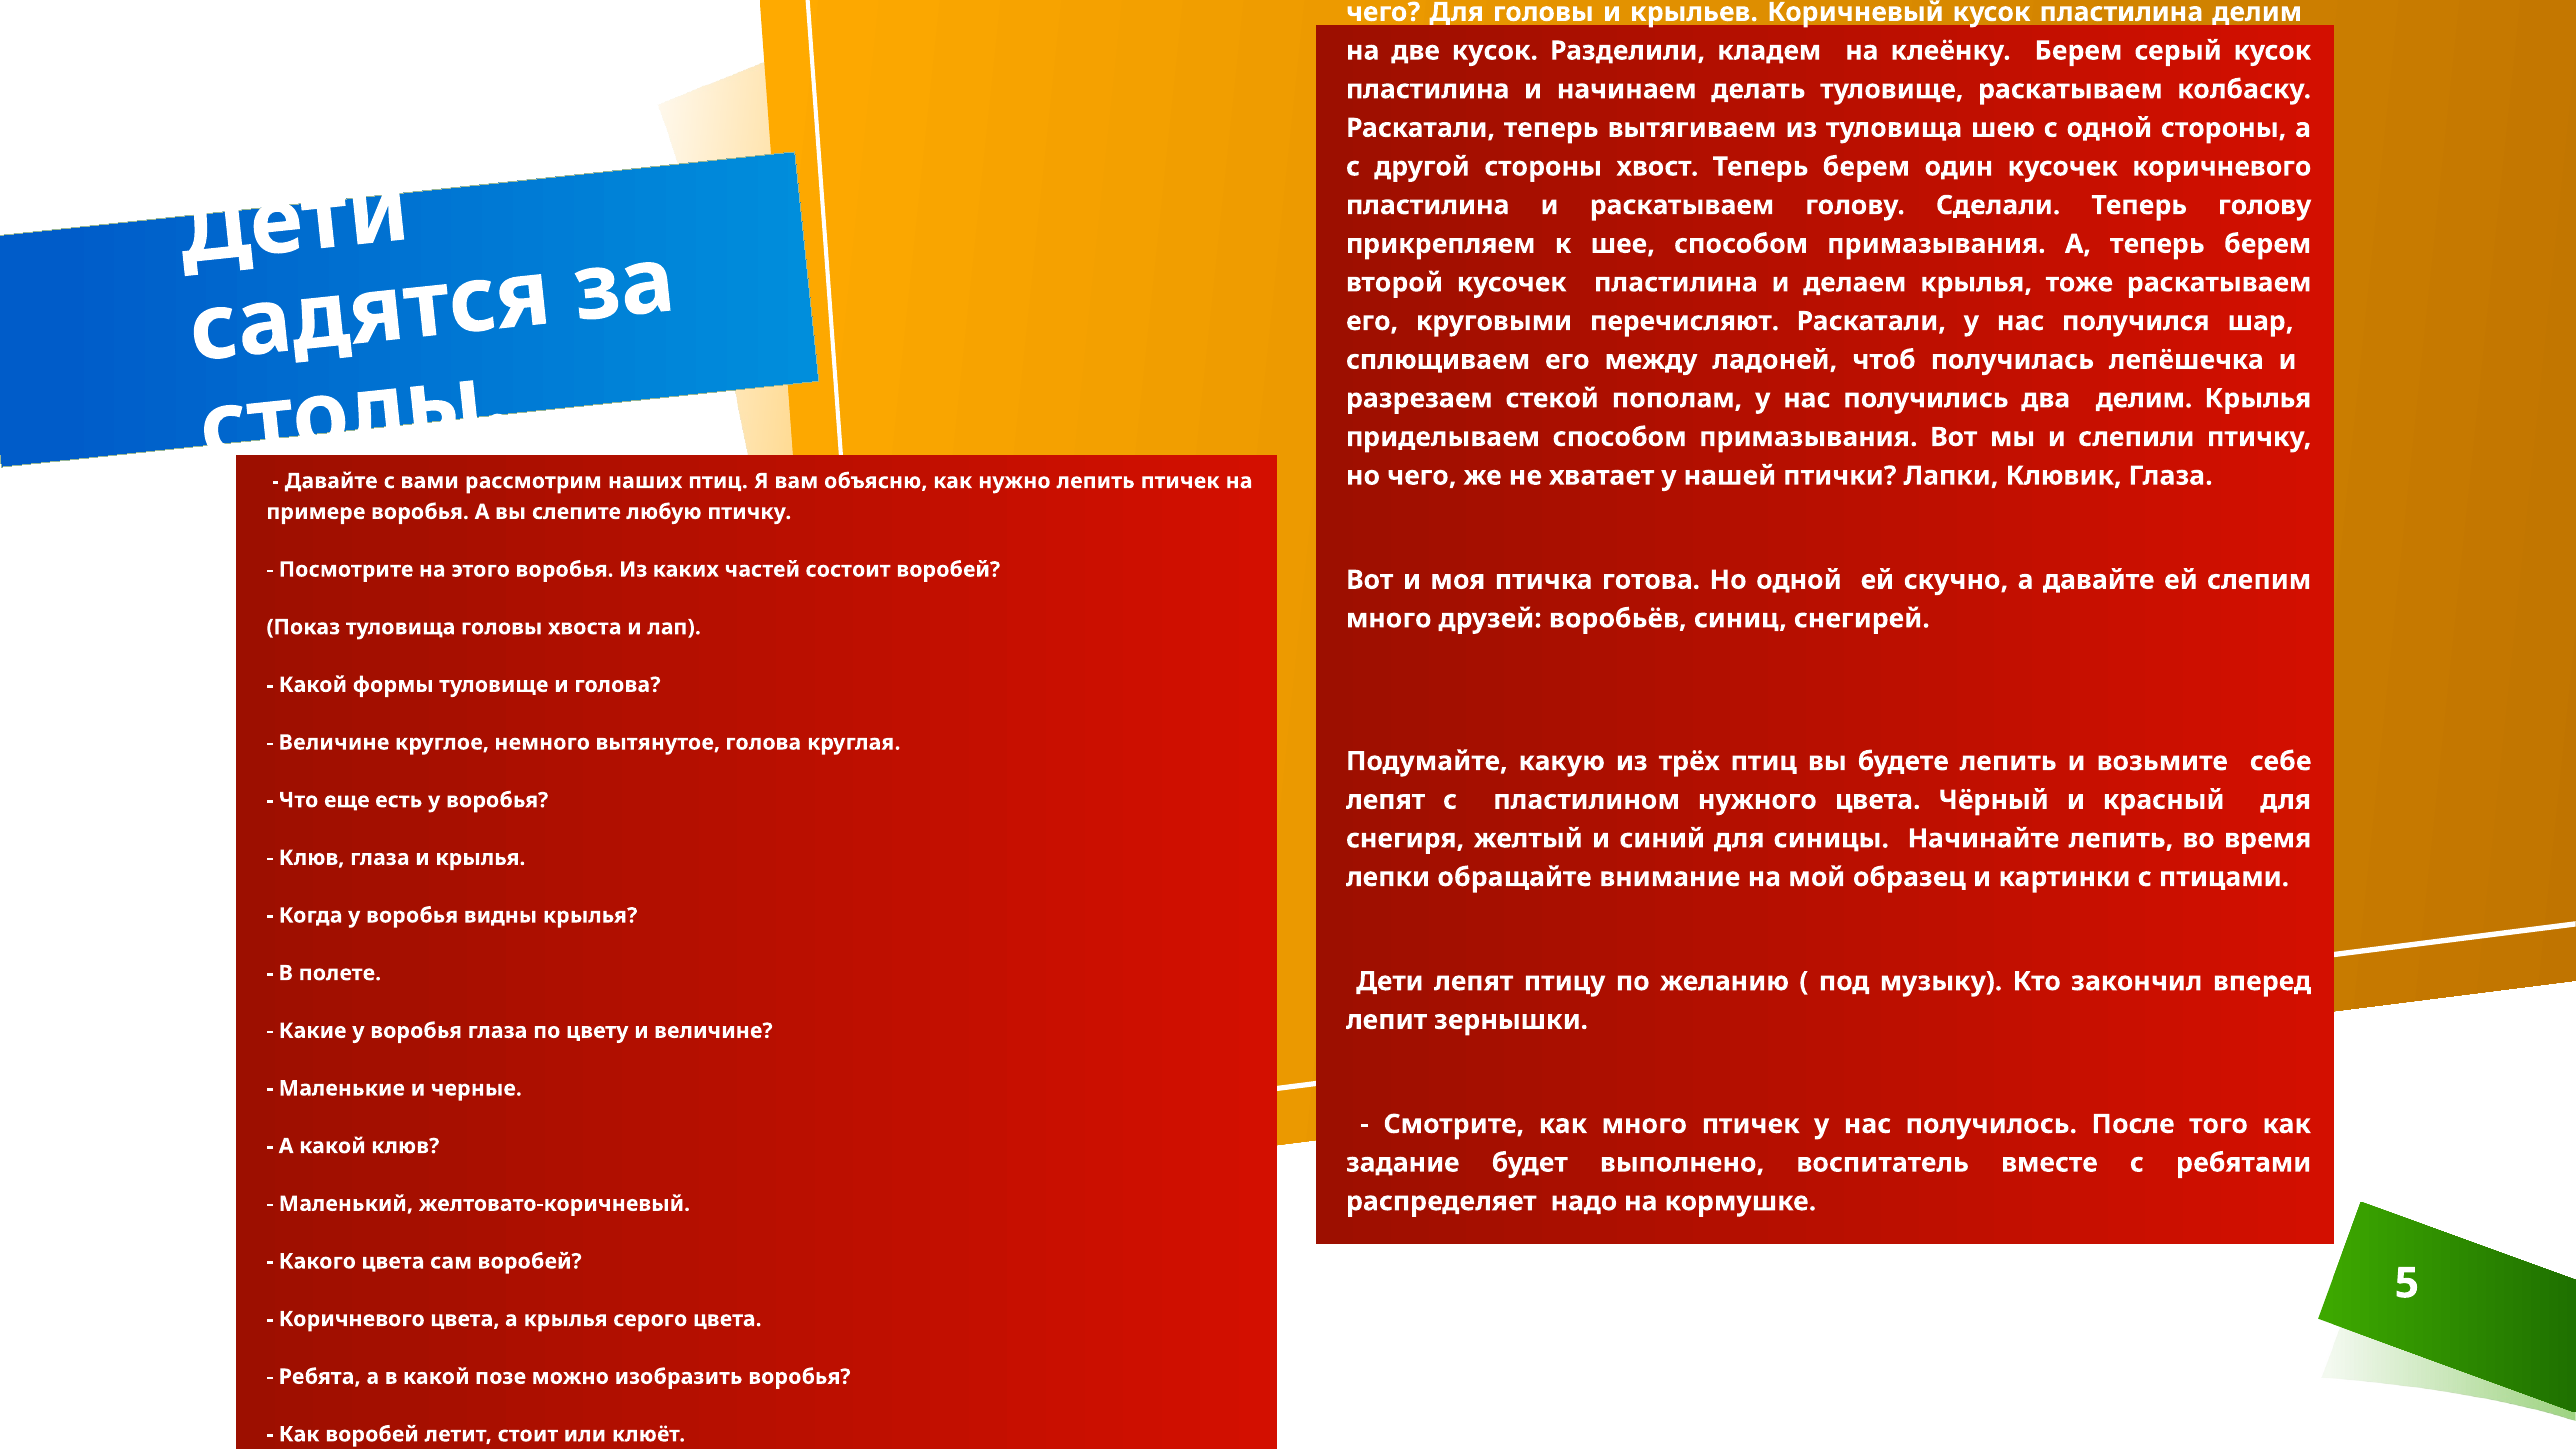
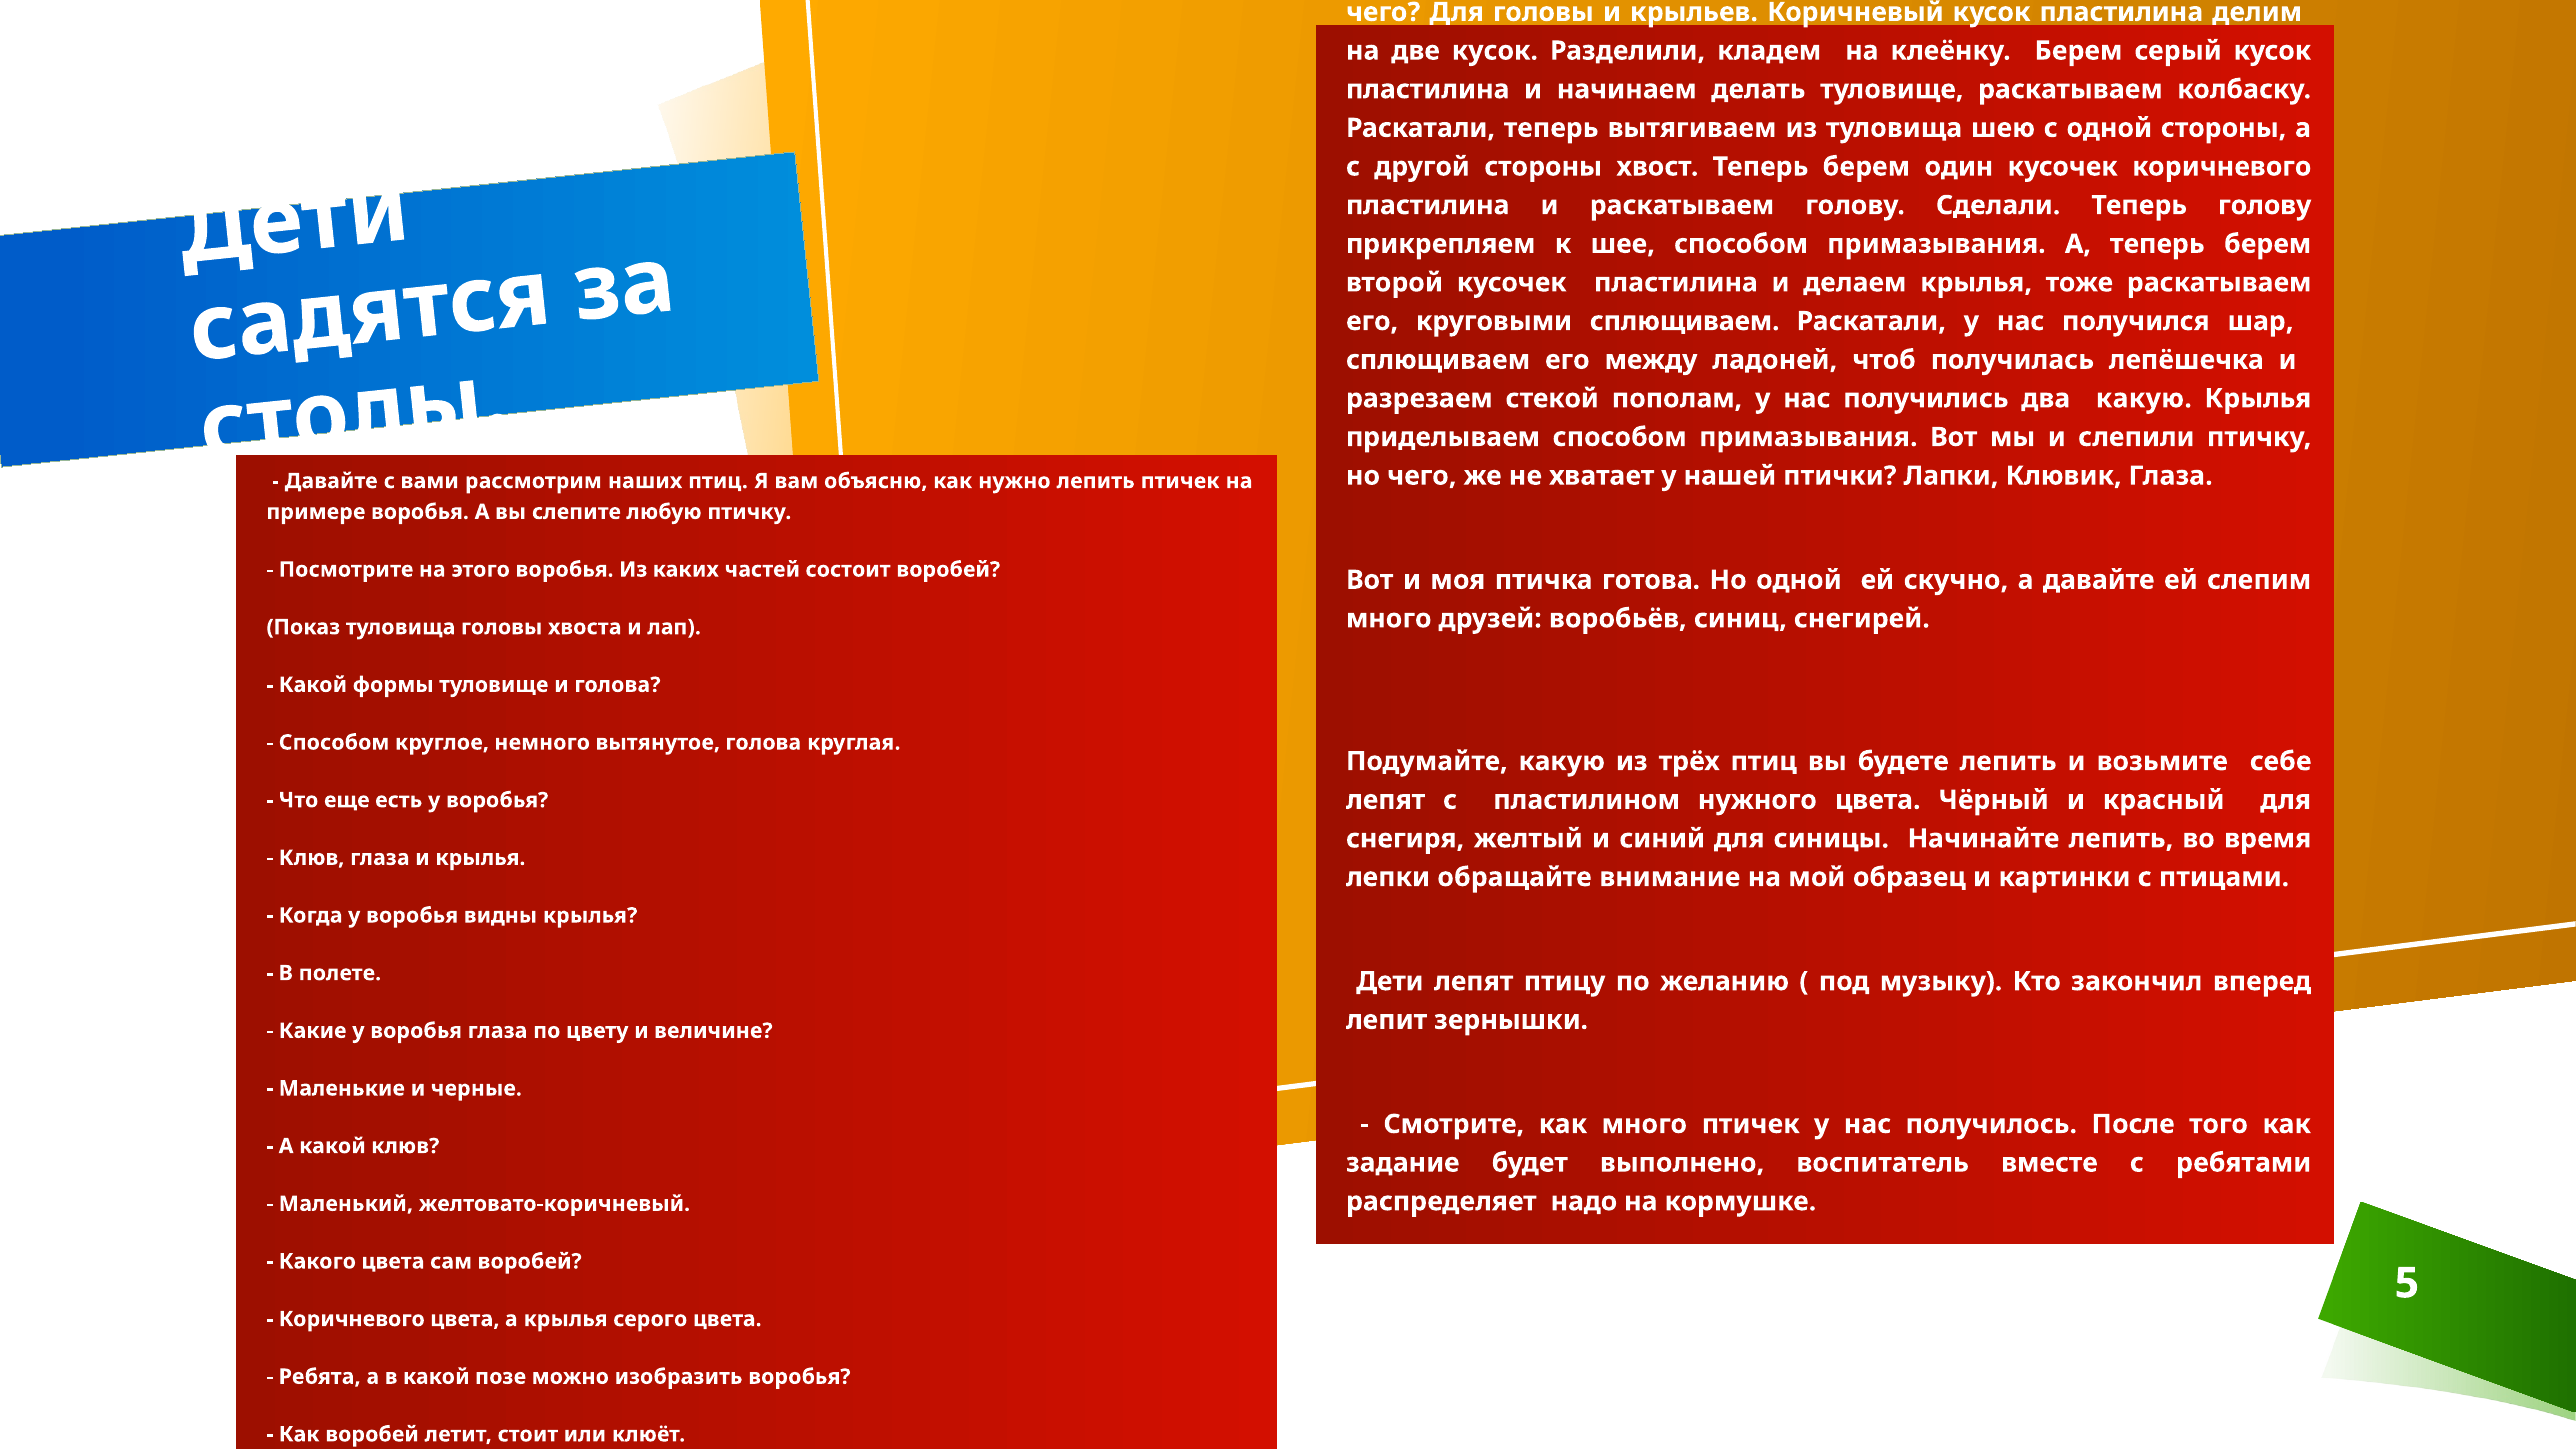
круговыми перечисляют: перечисляют -> сплющиваем
два делим: делим -> какую
Величине at (334, 743): Величине -> Способом
